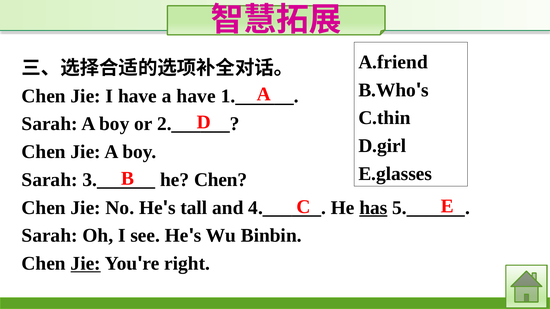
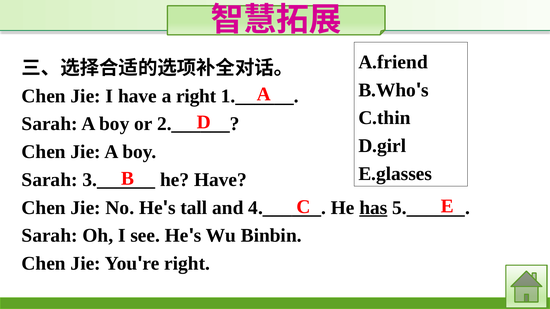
a have: have -> right
he Chen: Chen -> Have
Jie at (86, 264) underline: present -> none
